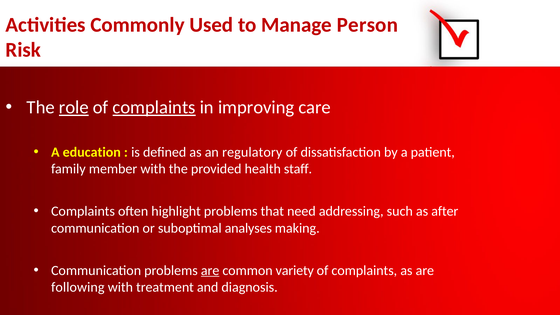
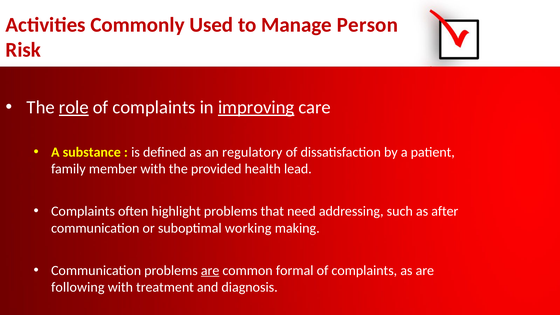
complaints at (154, 107) underline: present -> none
improving underline: none -> present
education: education -> substance
staff: staff -> lead
analyses: analyses -> working
variety: variety -> formal
